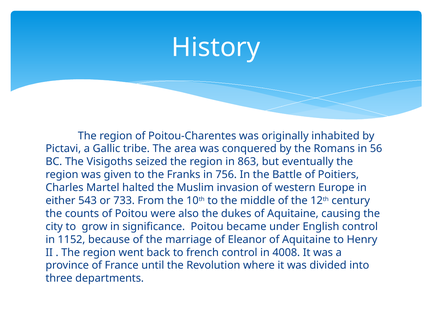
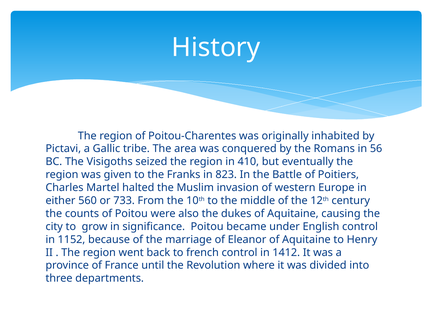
863: 863 -> 410
756: 756 -> 823
543: 543 -> 560
4008: 4008 -> 1412
